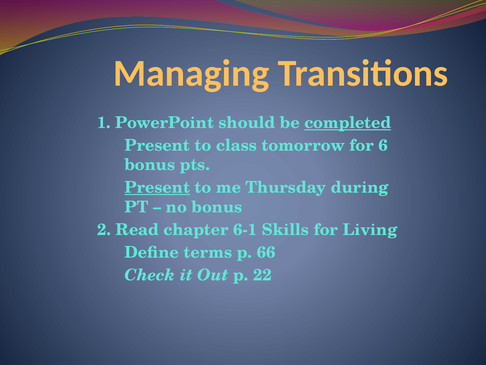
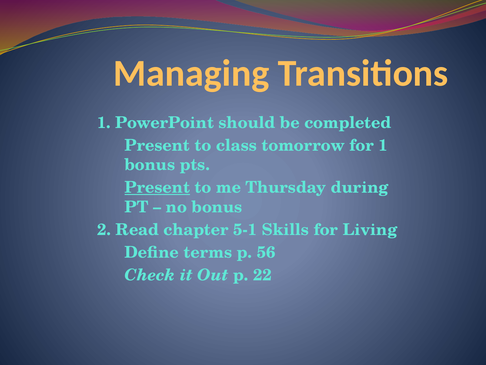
completed underline: present -> none
for 6: 6 -> 1
6-1: 6-1 -> 5-1
66: 66 -> 56
